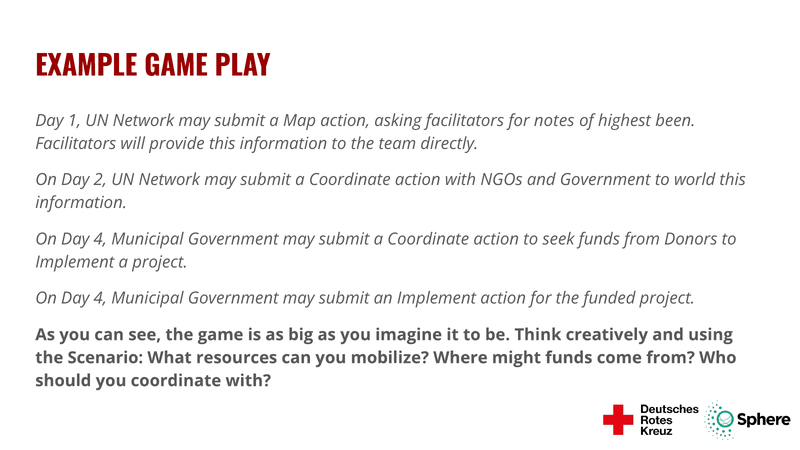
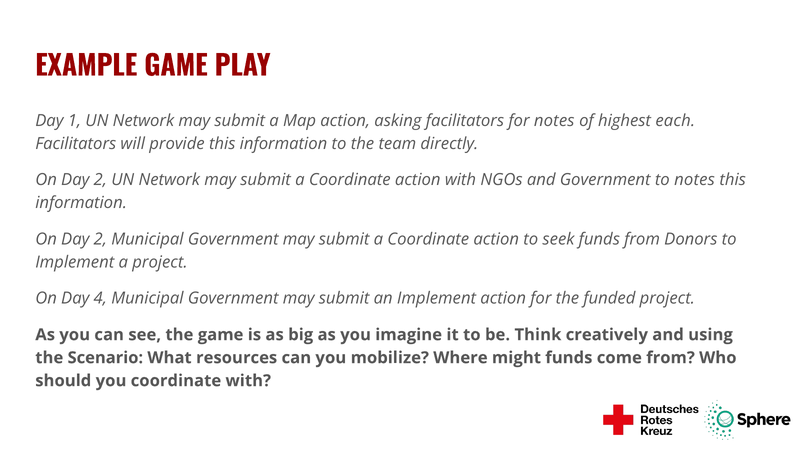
been: been -> each
to world: world -> notes
4 at (100, 239): 4 -> 2
